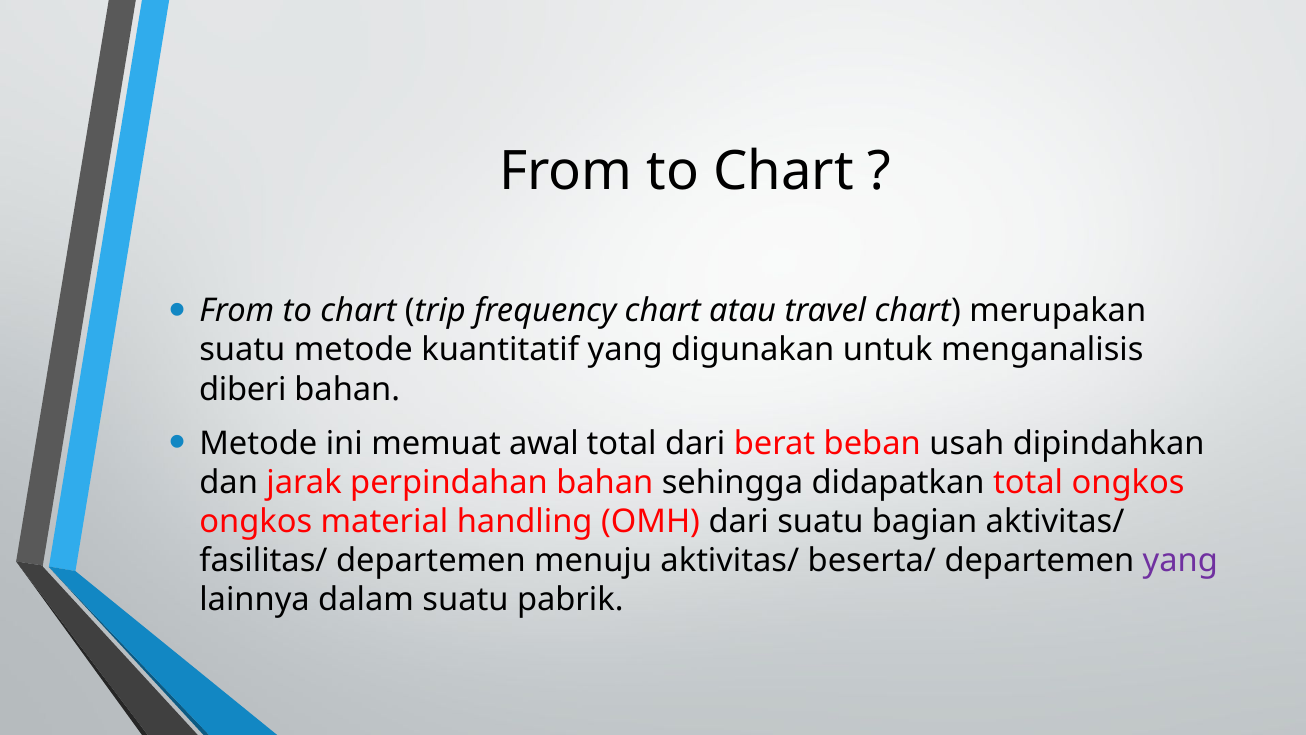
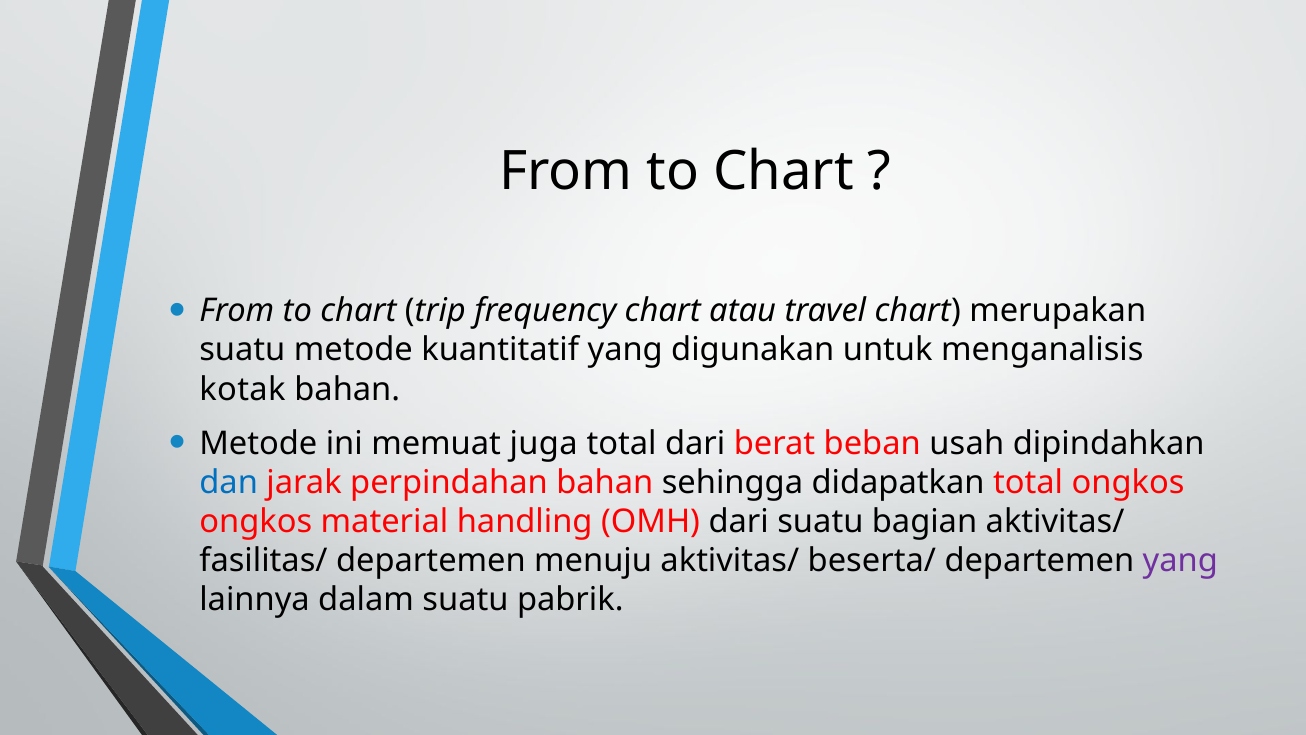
diberi: diberi -> kotak
awal: awal -> juga
dan colour: black -> blue
